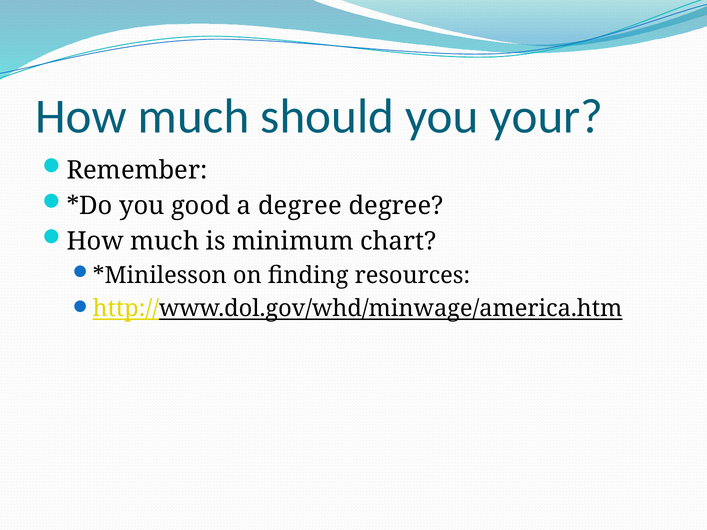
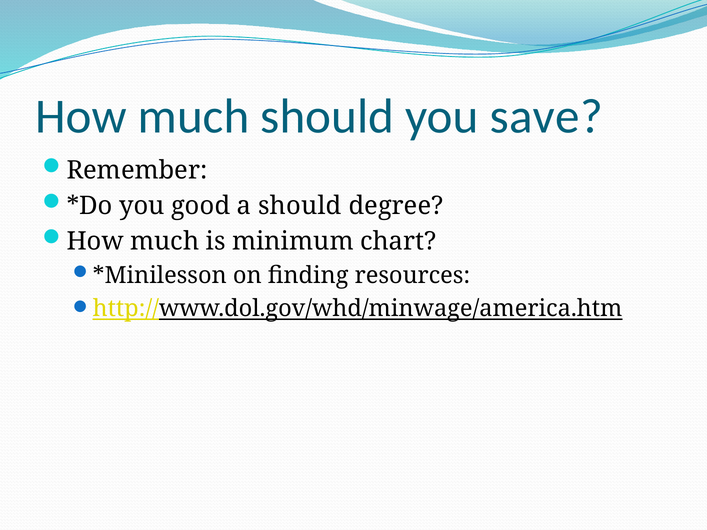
your: your -> save
a degree: degree -> should
